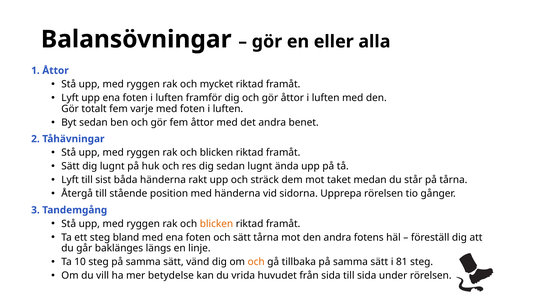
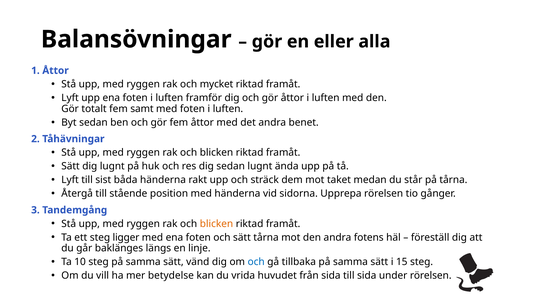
varje: varje -> samt
bland: bland -> ligger
och at (256, 261) colour: orange -> blue
81: 81 -> 15
